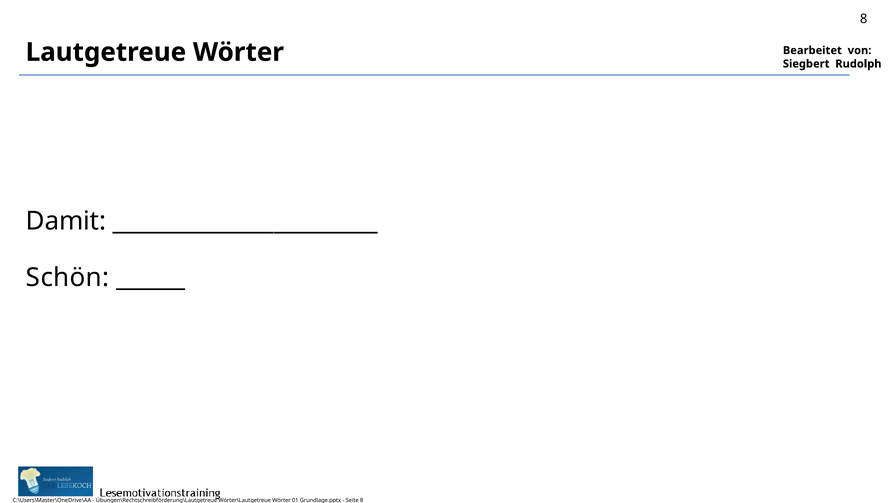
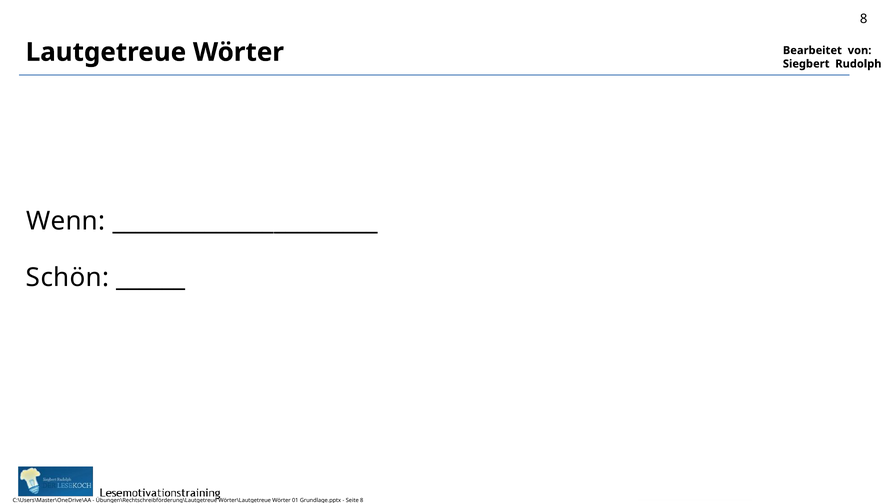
Damit: Damit -> Wenn
